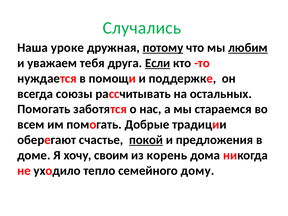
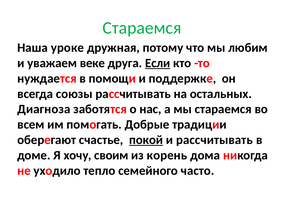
Случались at (142, 28): Случались -> Стараемся
потому underline: present -> none
любим underline: present -> none
тебя: тебя -> веке
Помогать at (44, 109): Помогать -> Диагноза
и предложения: предложения -> рассчитывать
дому: дому -> часто
